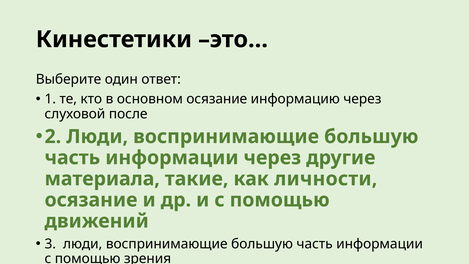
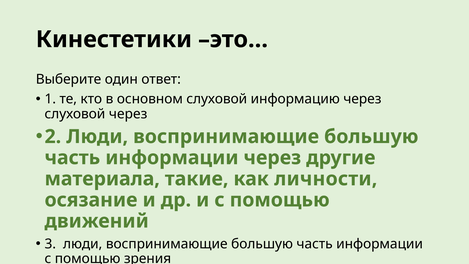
основном осязание: осязание -> слуховой
слуховой после: после -> через
